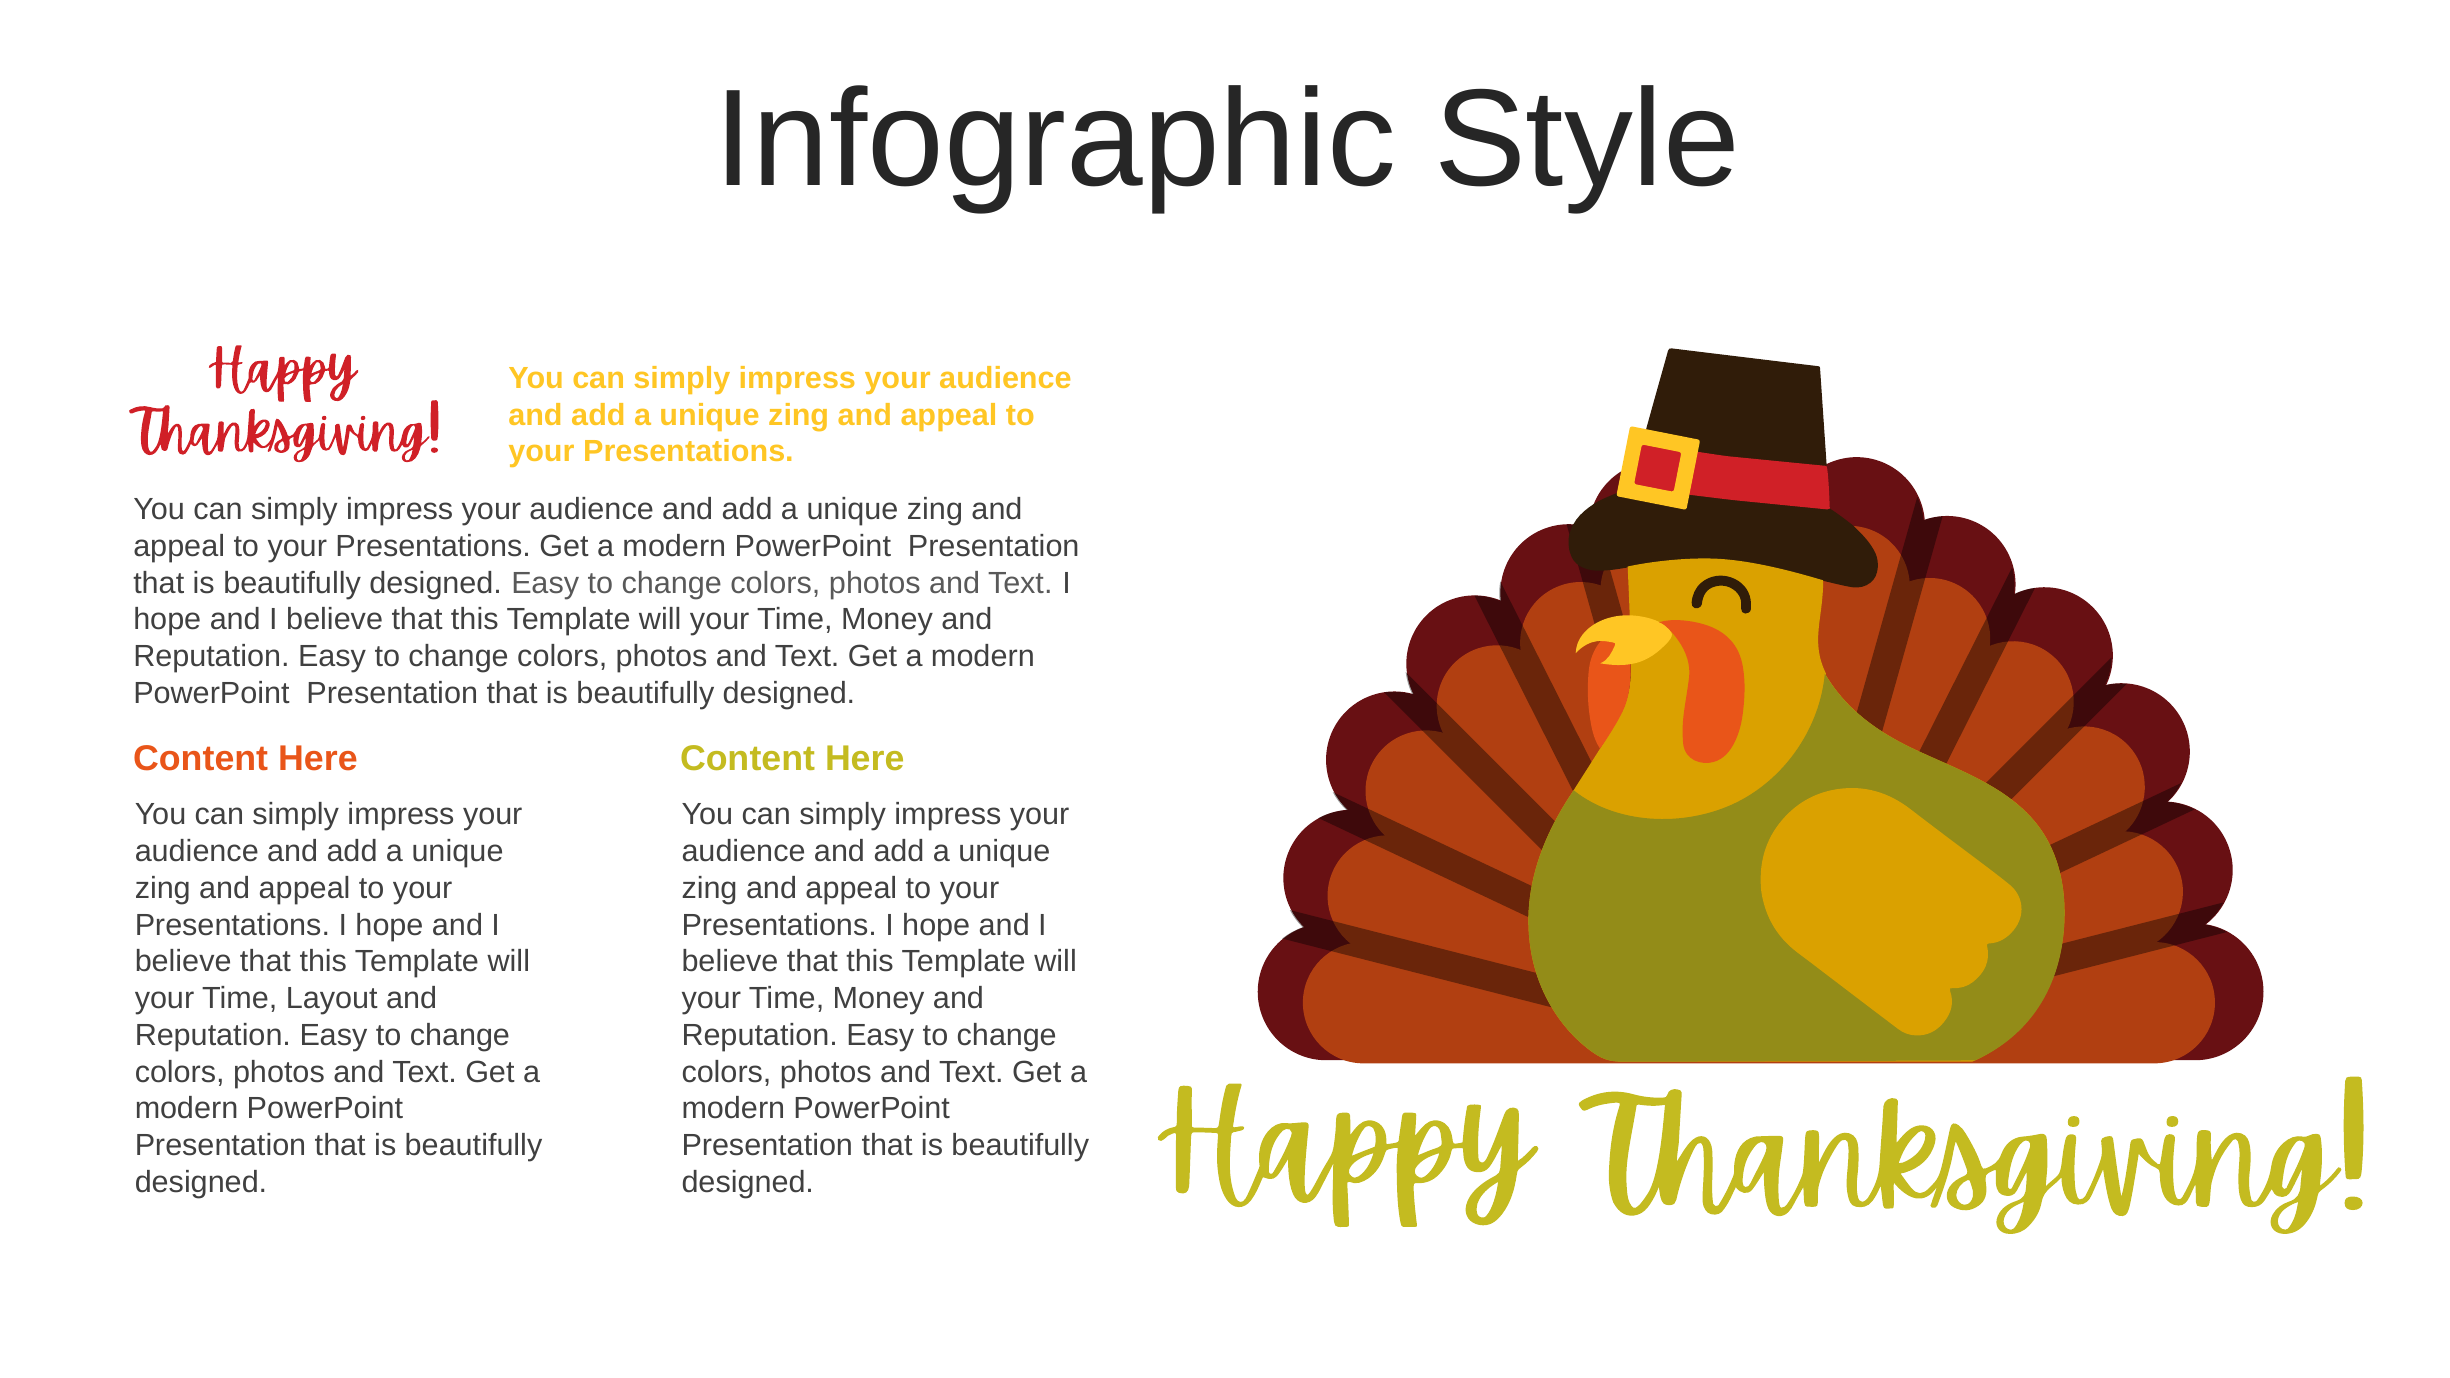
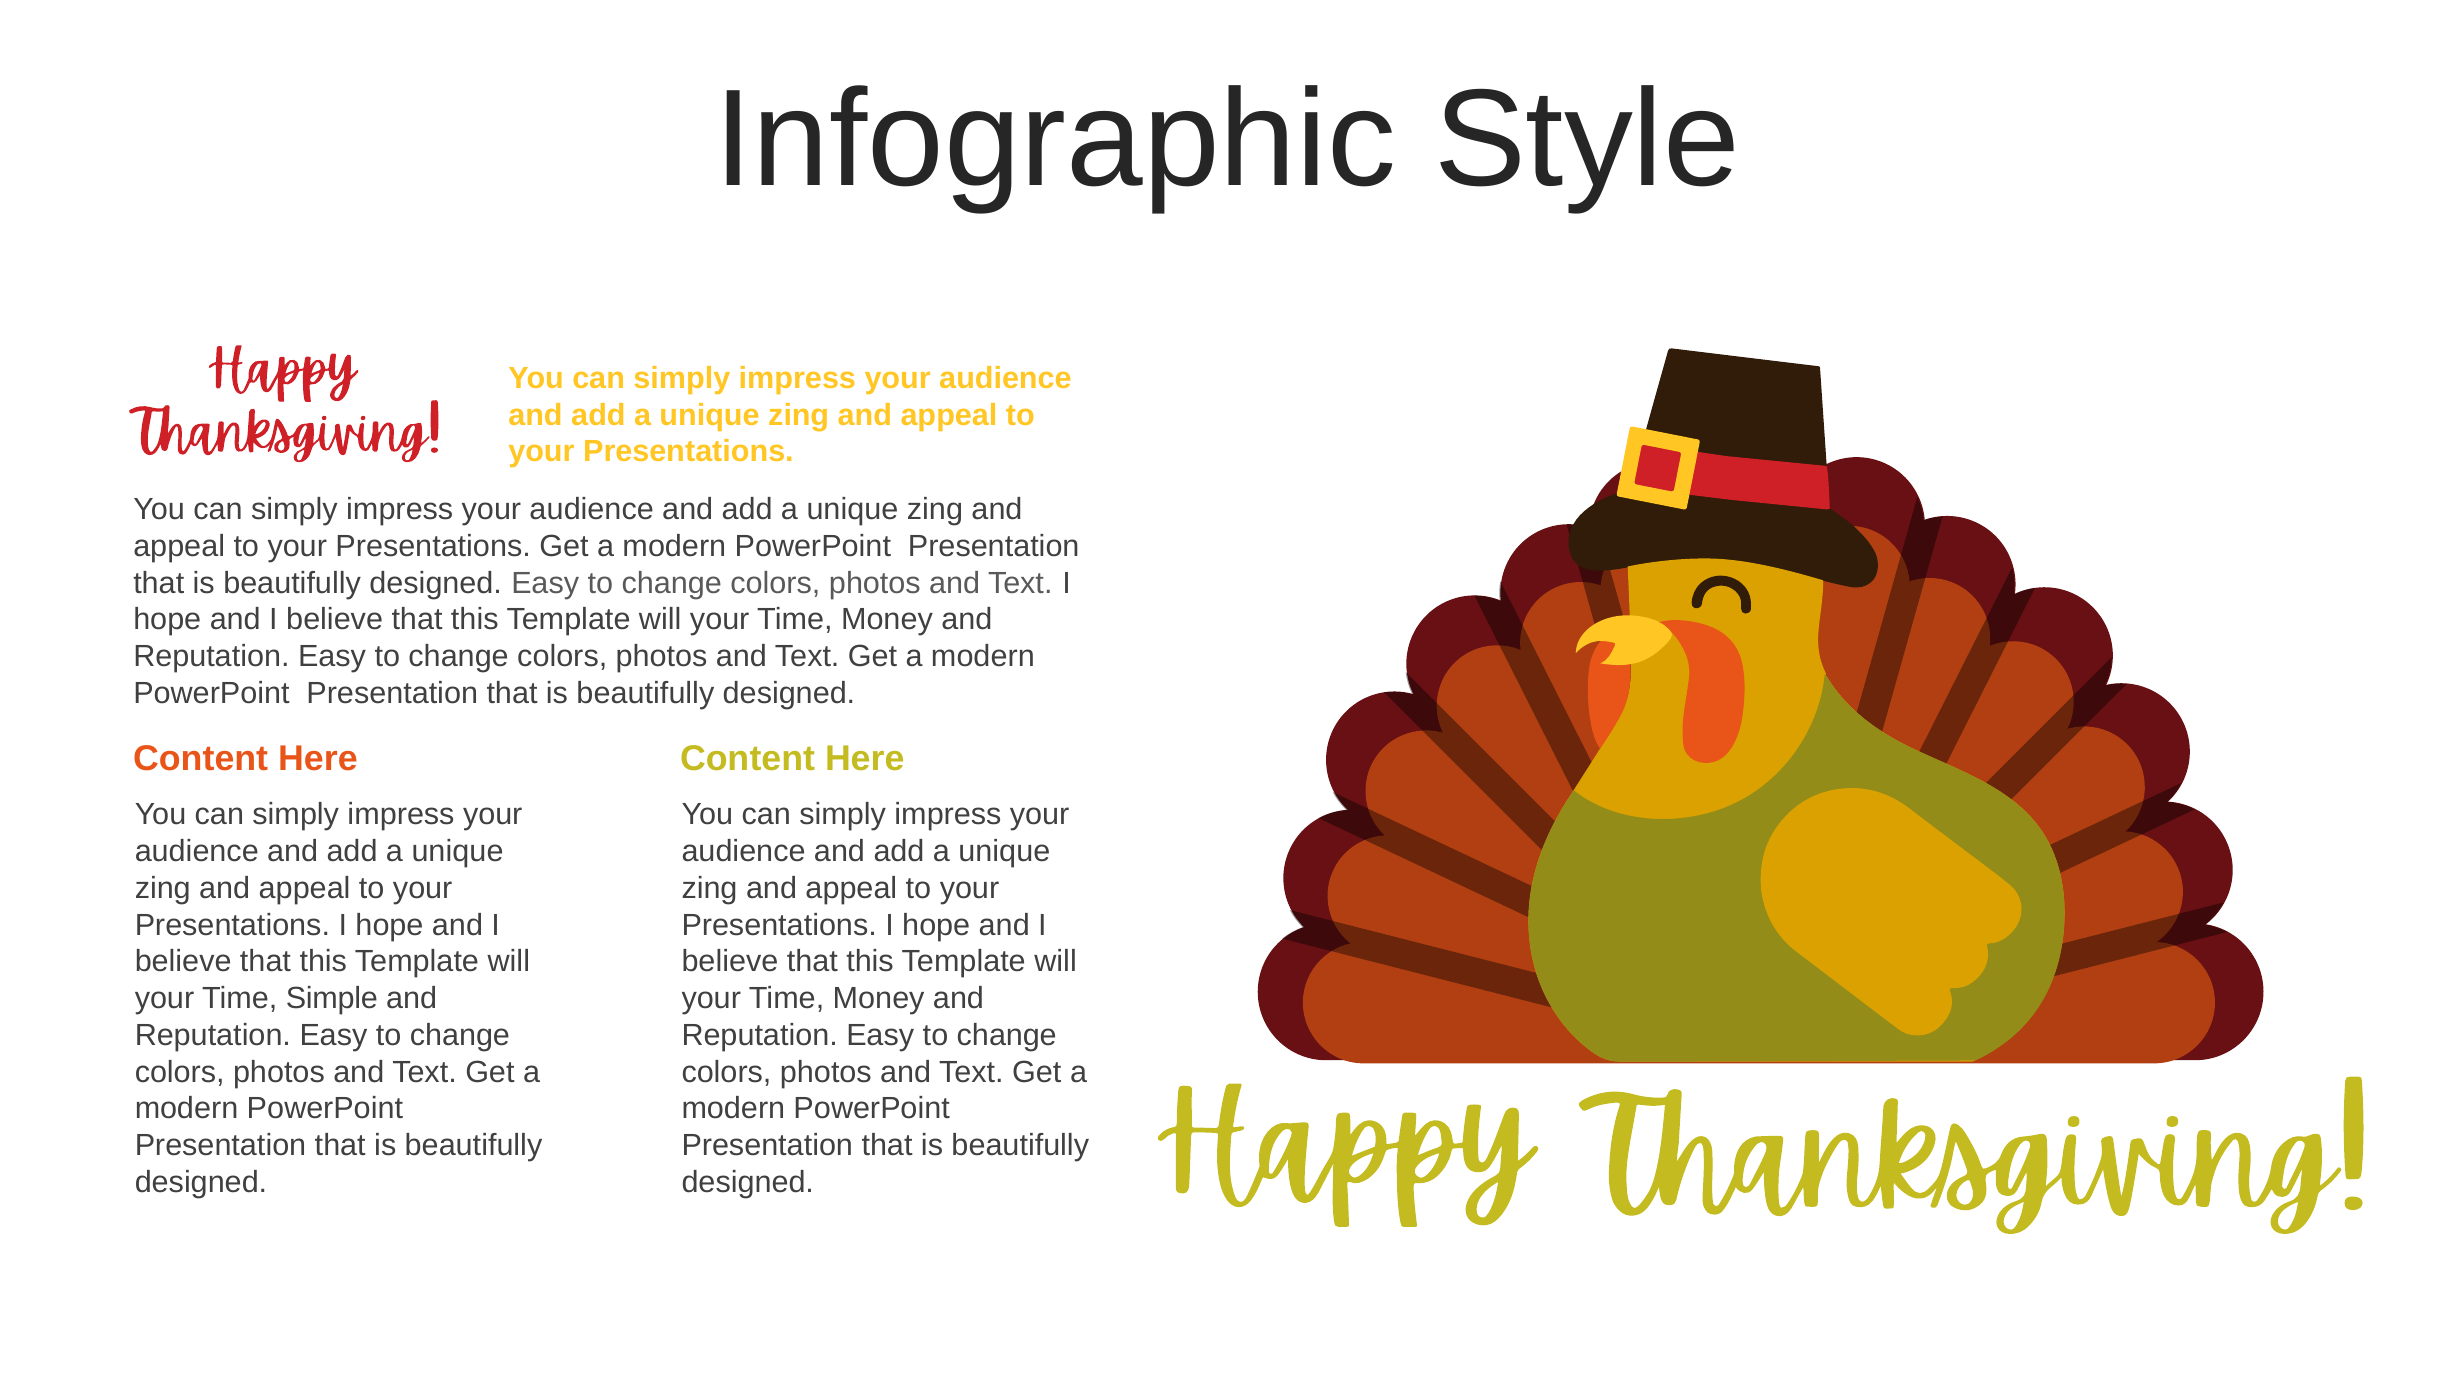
Layout: Layout -> Simple
